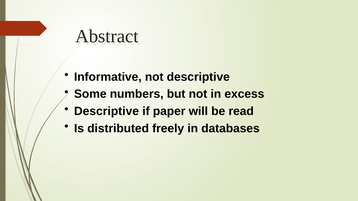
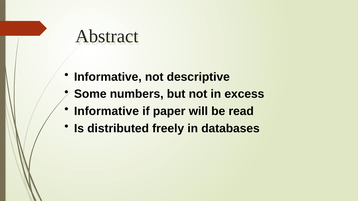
Descriptive at (106, 111): Descriptive -> Informative
